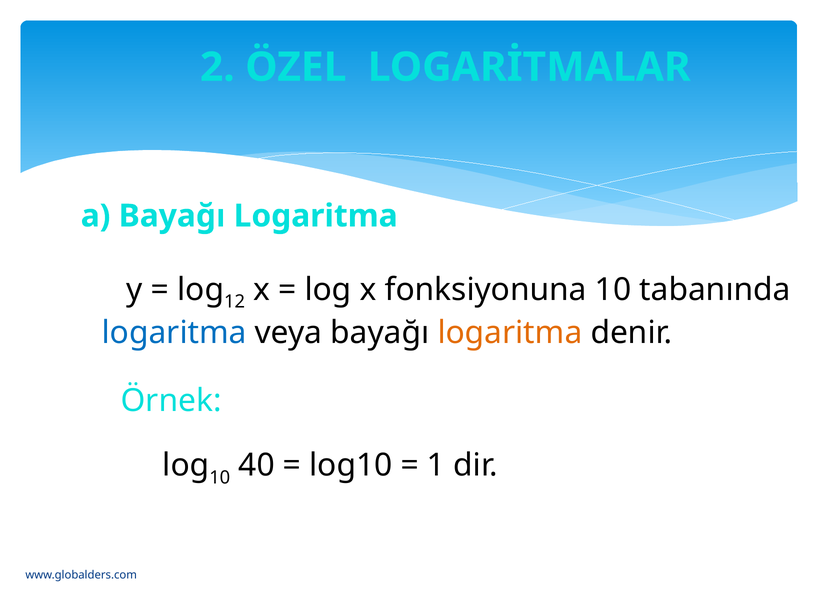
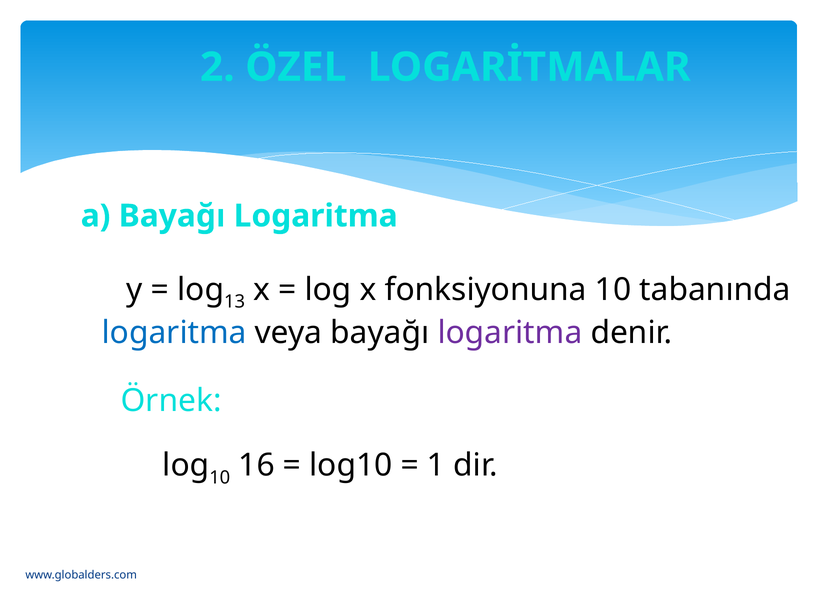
12: 12 -> 13
logaritma at (510, 333) colour: orange -> purple
40: 40 -> 16
